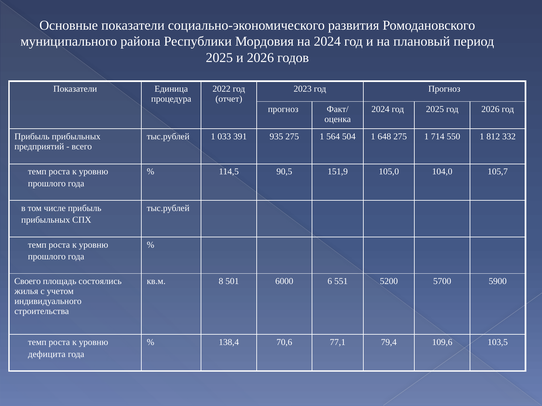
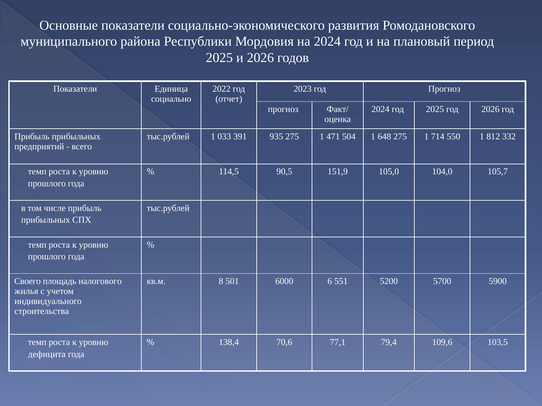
процедура: процедура -> социально
564: 564 -> 471
состоялись: состоялись -> налогового
